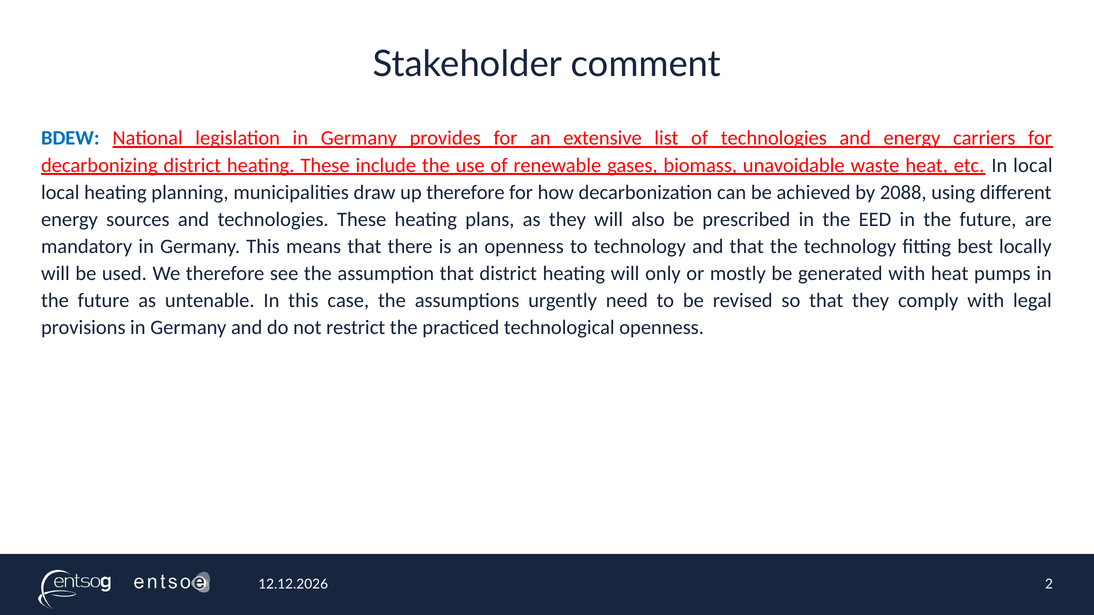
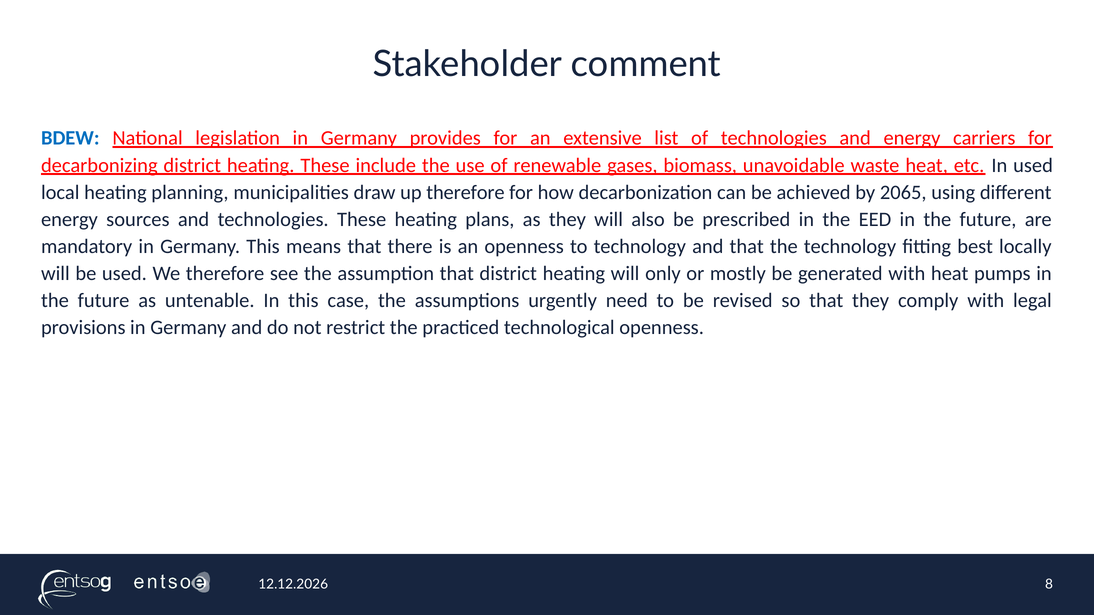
In local: local -> used
2088: 2088 -> 2065
2: 2 -> 8
